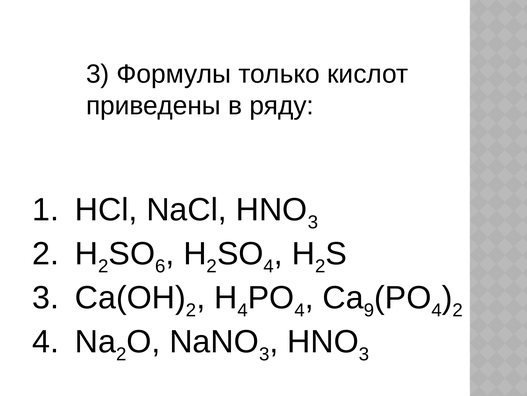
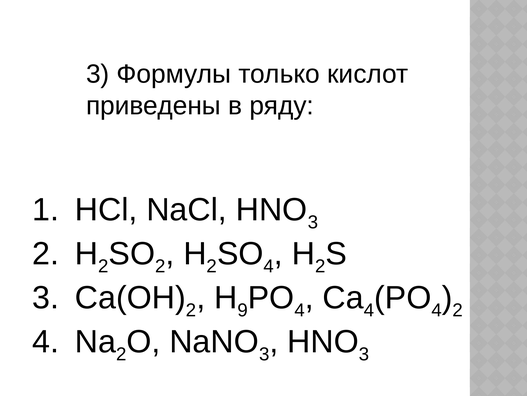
6 at (160, 266): 6 -> 2
4 at (243, 310): 4 -> 9
9 at (369, 310): 9 -> 4
